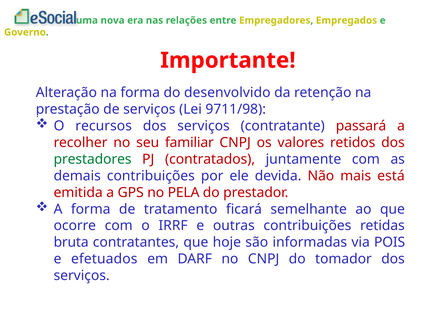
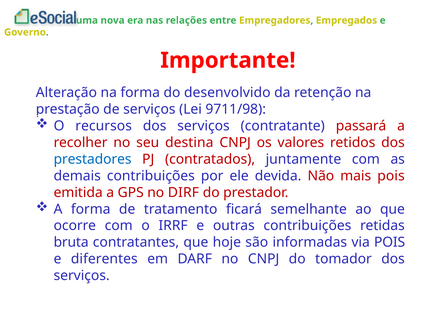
familiar: familiar -> destina
prestadores colour: green -> blue
mais está: está -> pois
PELA: PELA -> DIRF
efetuados: efetuados -> diferentes
